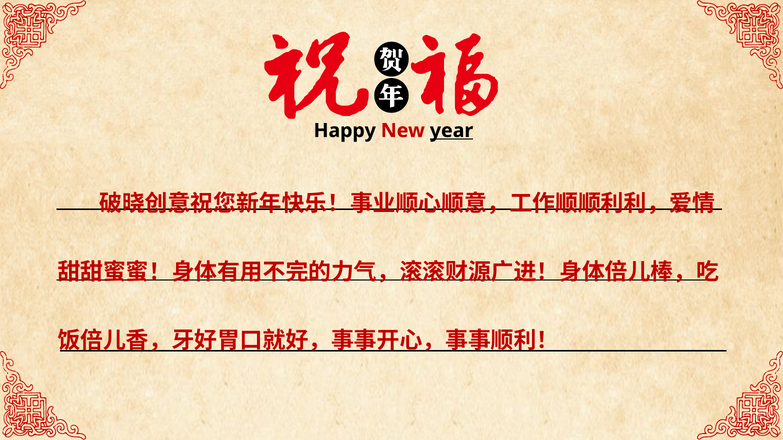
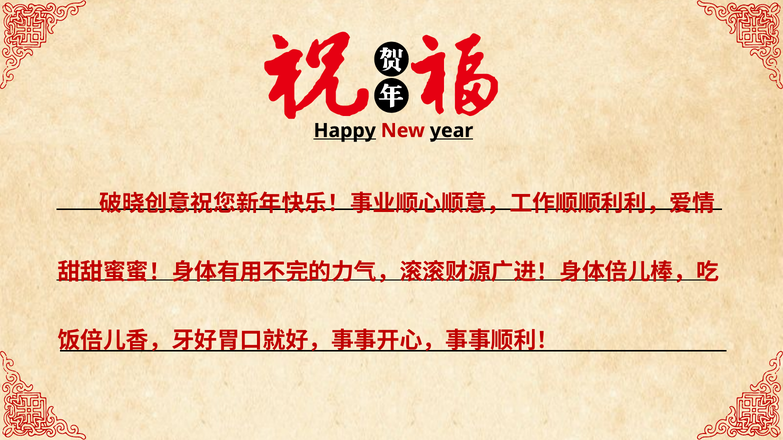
Happy underline: none -> present
